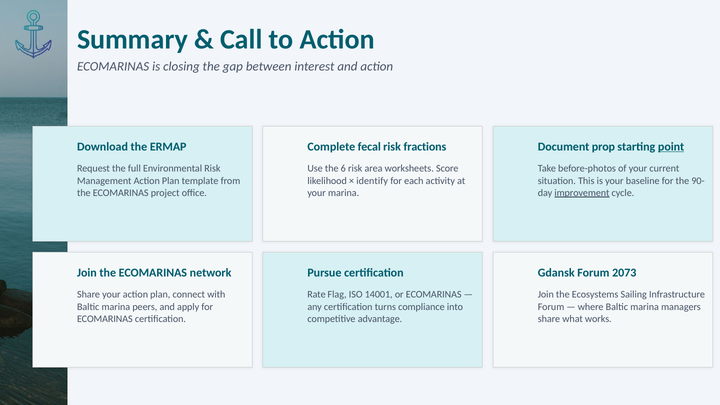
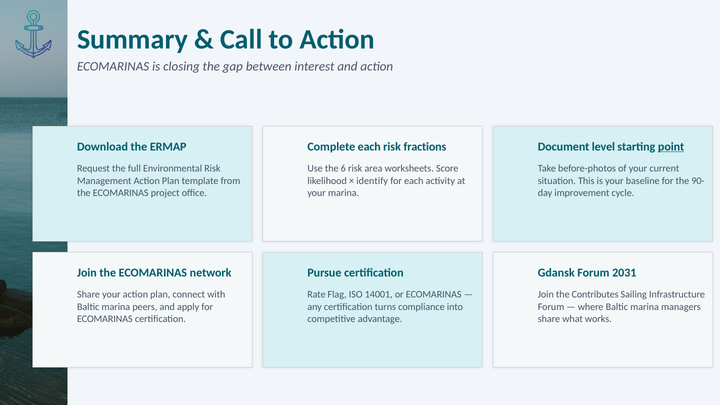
Complete fecal: fecal -> each
prop: prop -> level
improvement underline: present -> none
2073: 2073 -> 2031
Ecosystems: Ecosystems -> Contributes
